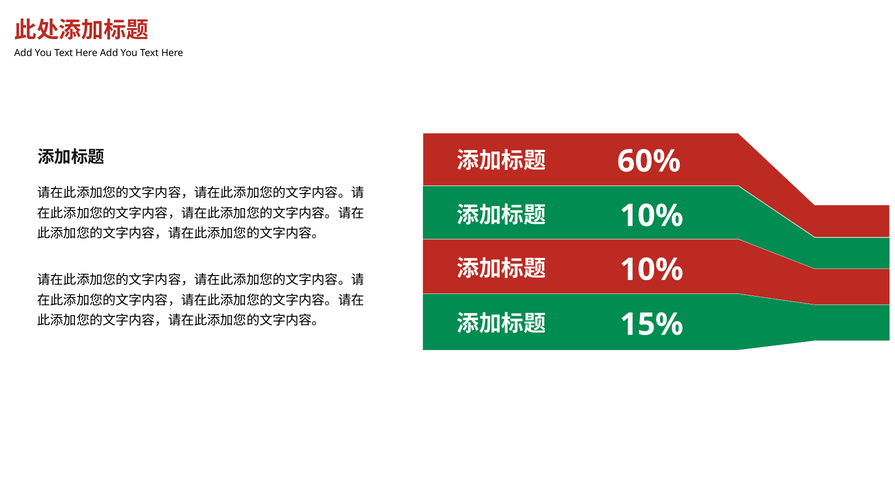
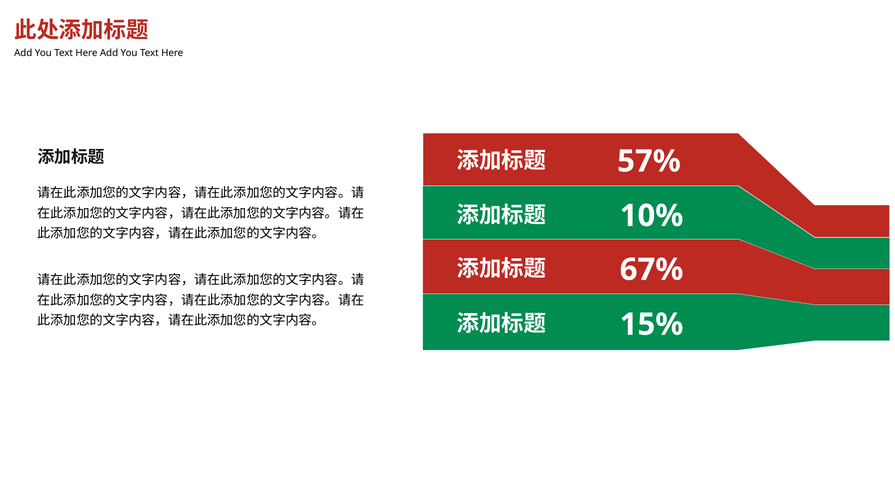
60%: 60% -> 57%
10% at (652, 270): 10% -> 67%
